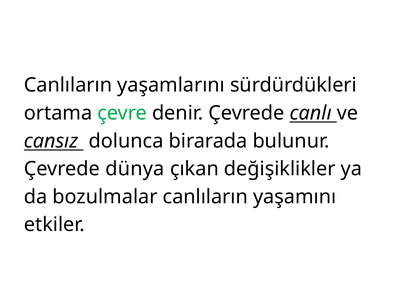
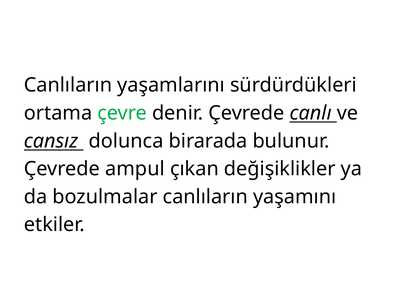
dünya: dünya -> ampul
